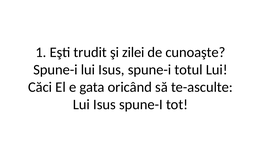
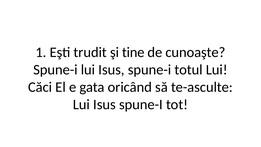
zilei: zilei -> tine
